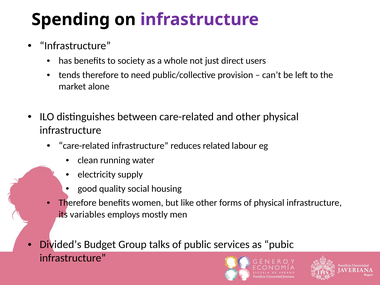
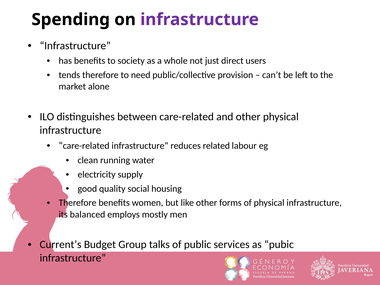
variables: variables -> balanced
Divided’s: Divided’s -> Current’s
